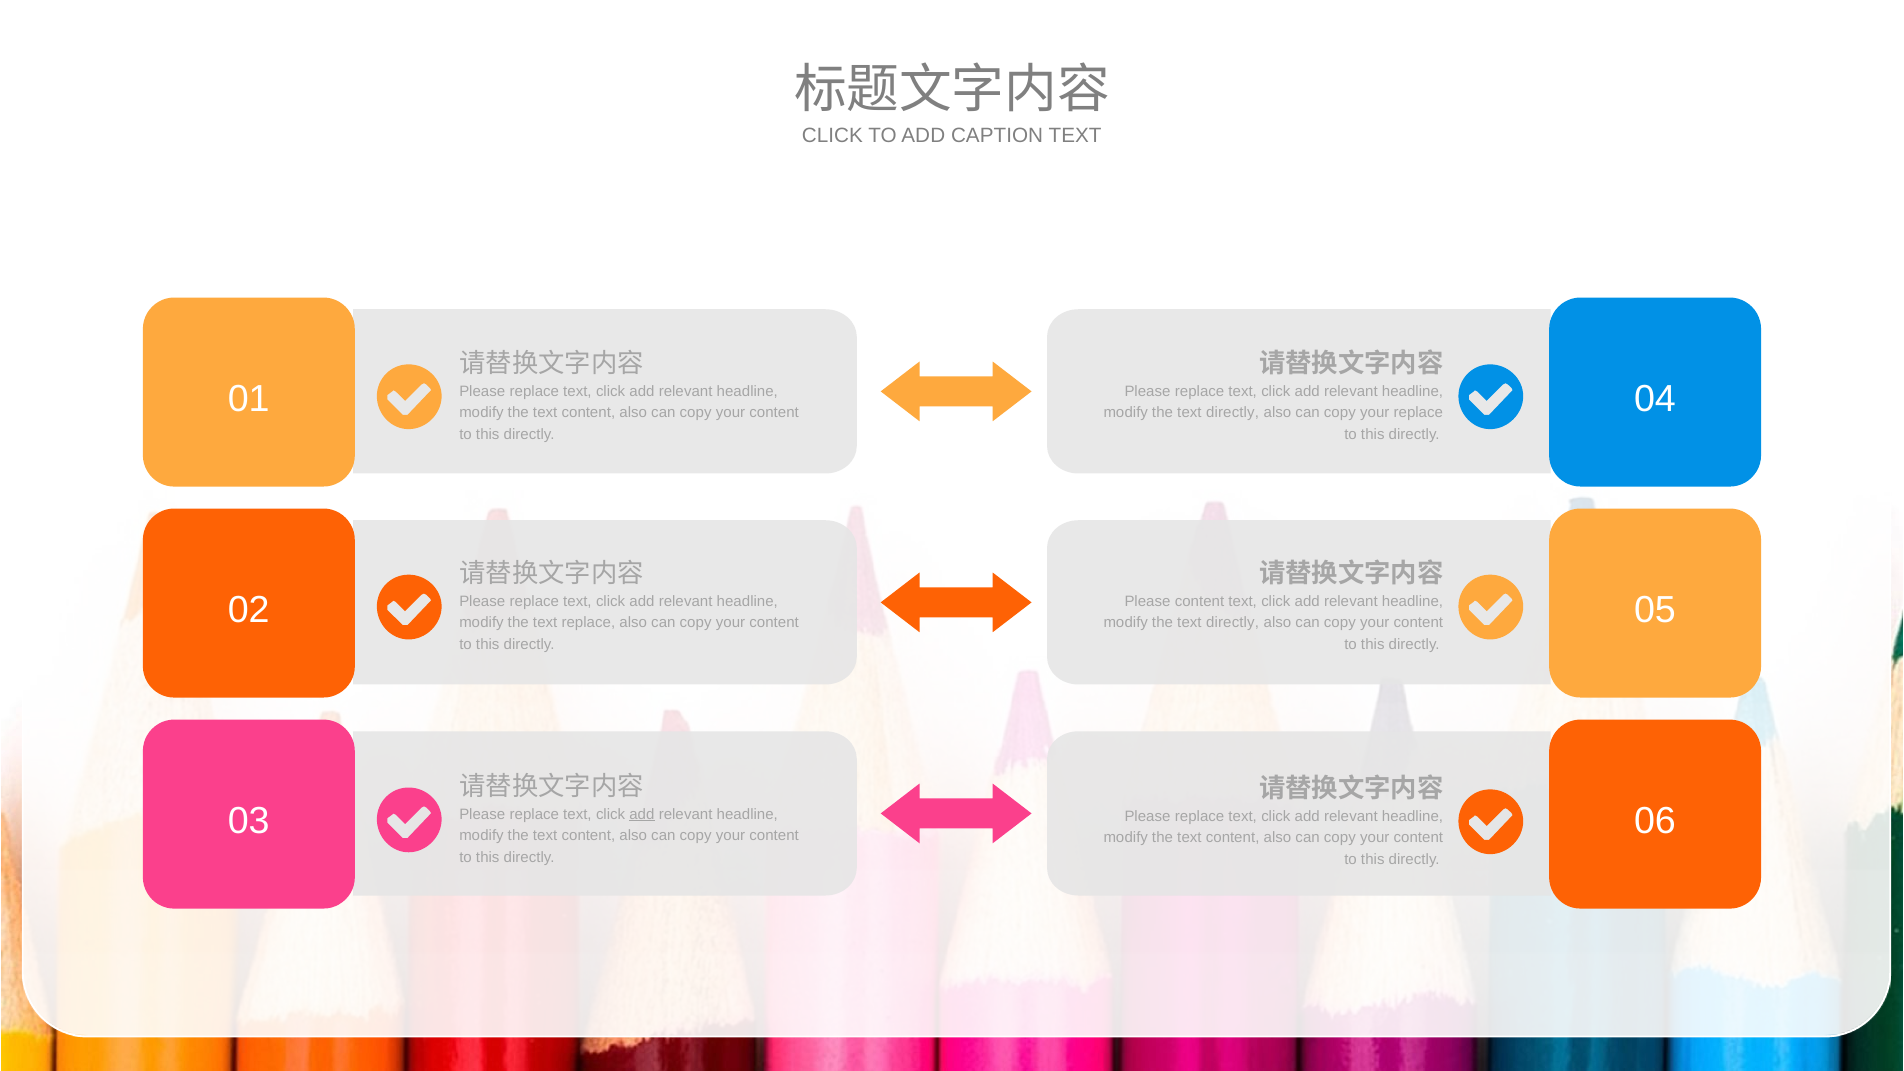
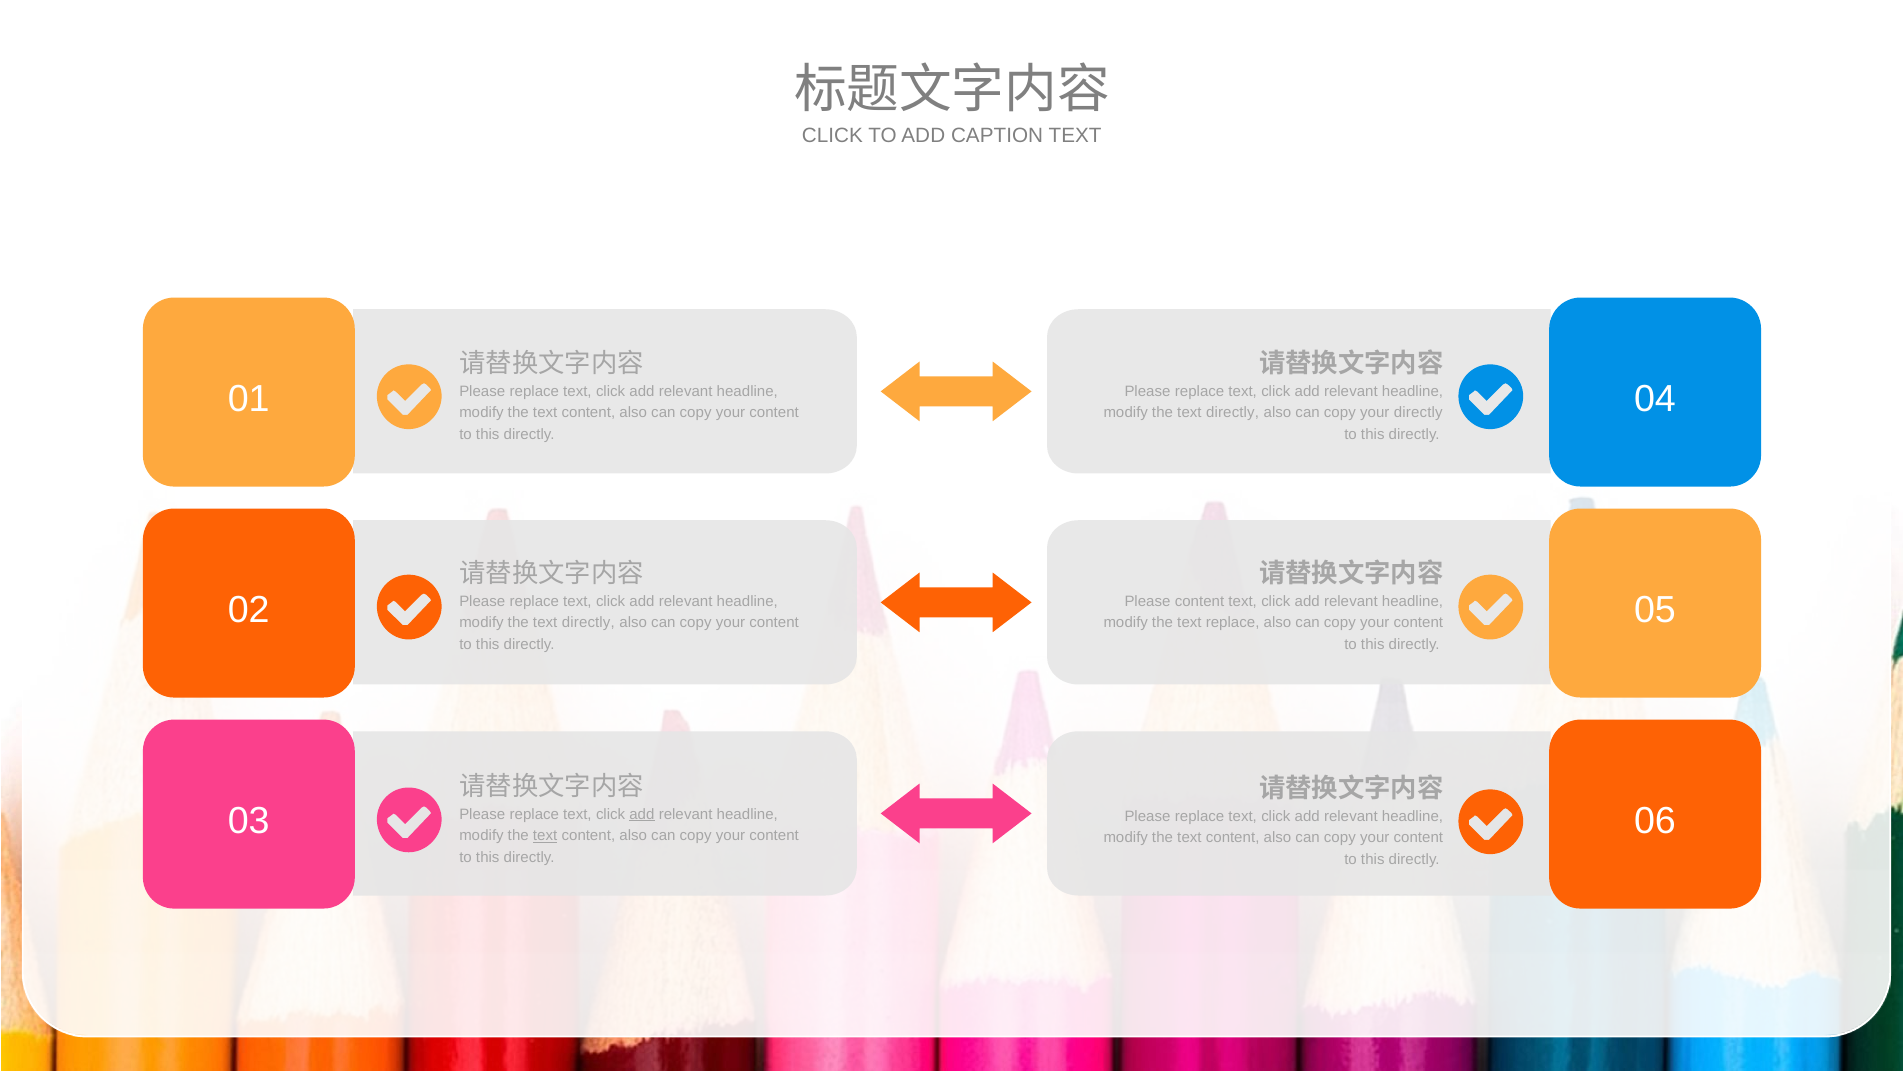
your replace: replace -> directly
replace at (588, 623): replace -> directly
directly at (1233, 623): directly -> replace
text at (545, 836) underline: none -> present
